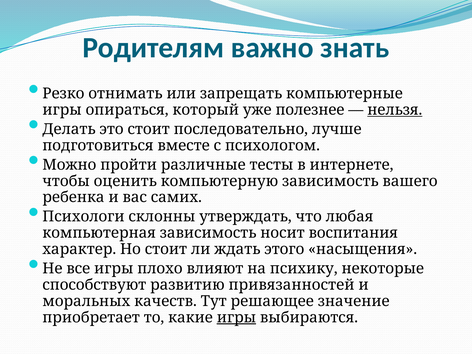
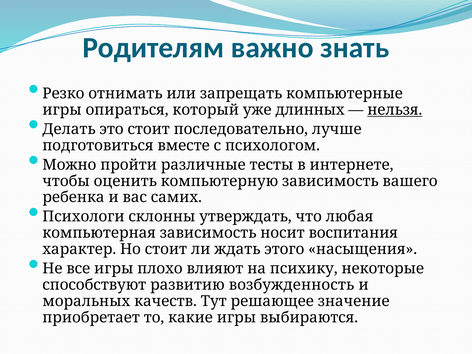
полезнее: полезнее -> длинных
привязанностей: привязанностей -> возбужденность
игры at (236, 317) underline: present -> none
